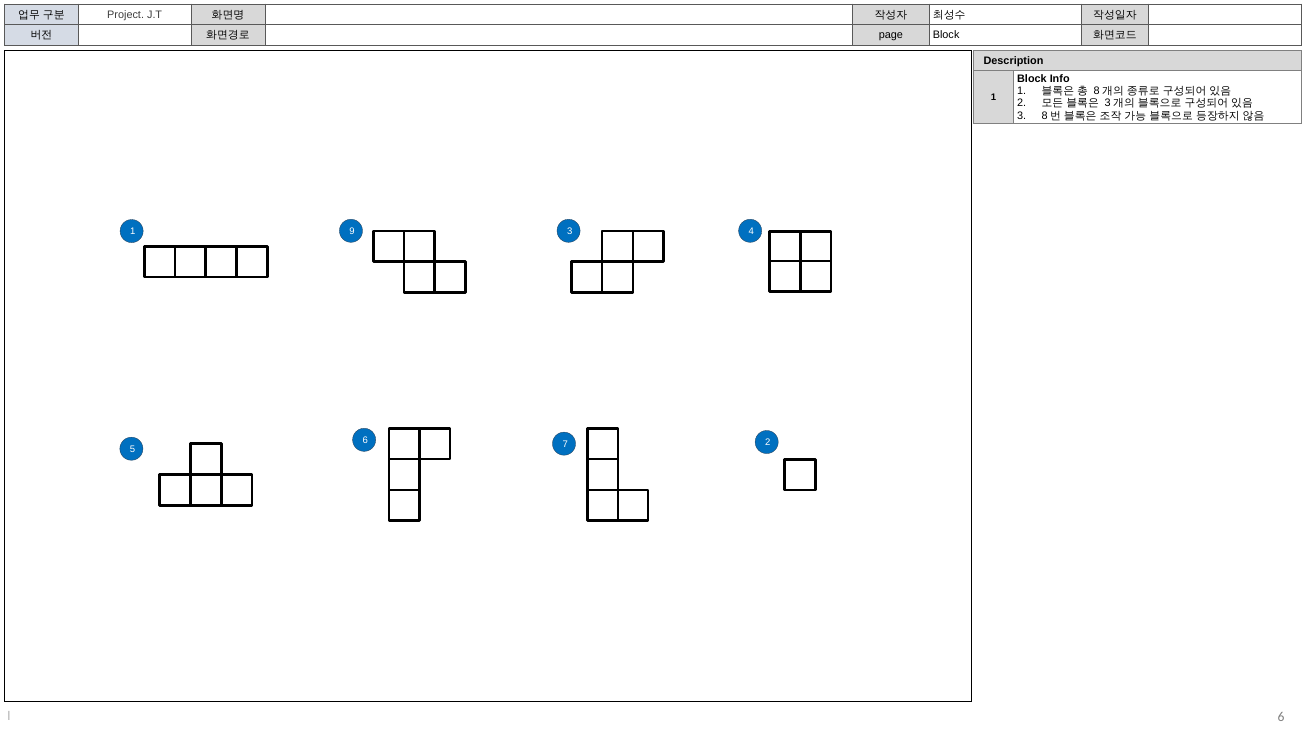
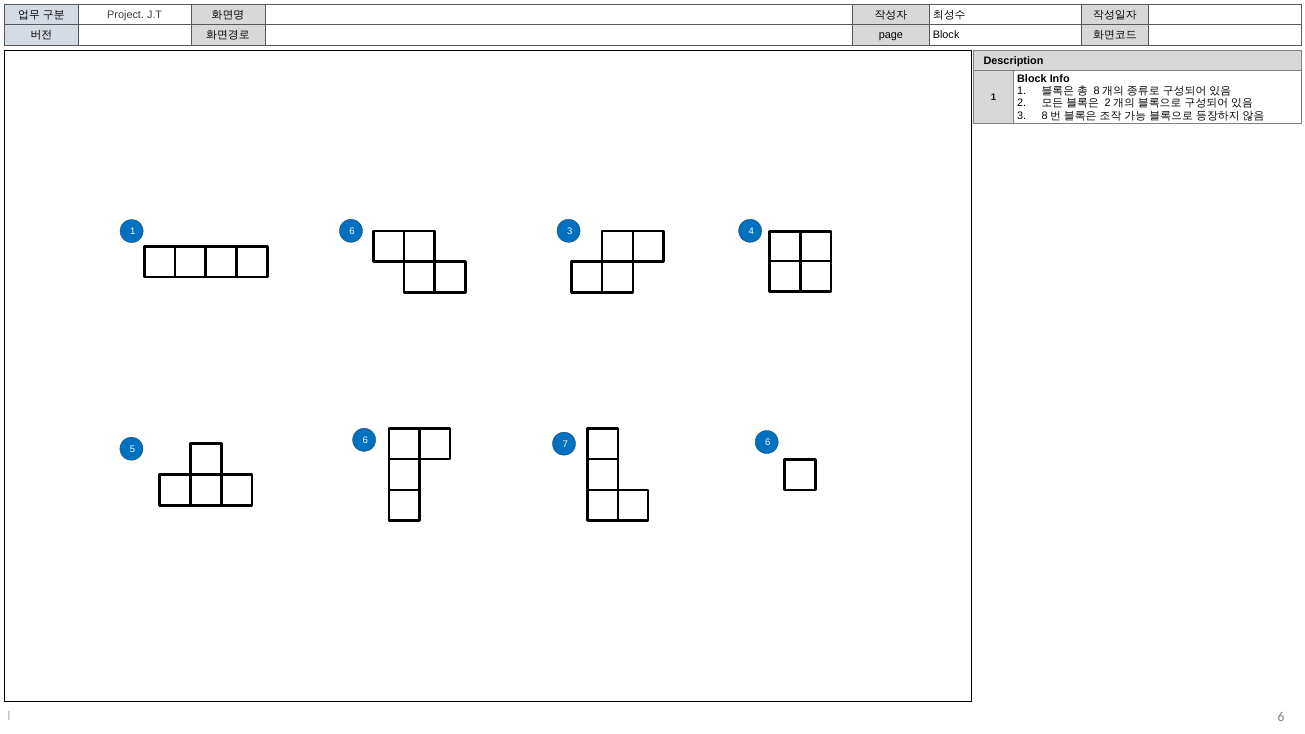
3 at (1108, 103): 3 -> 2
1 9: 9 -> 6
7 2: 2 -> 6
